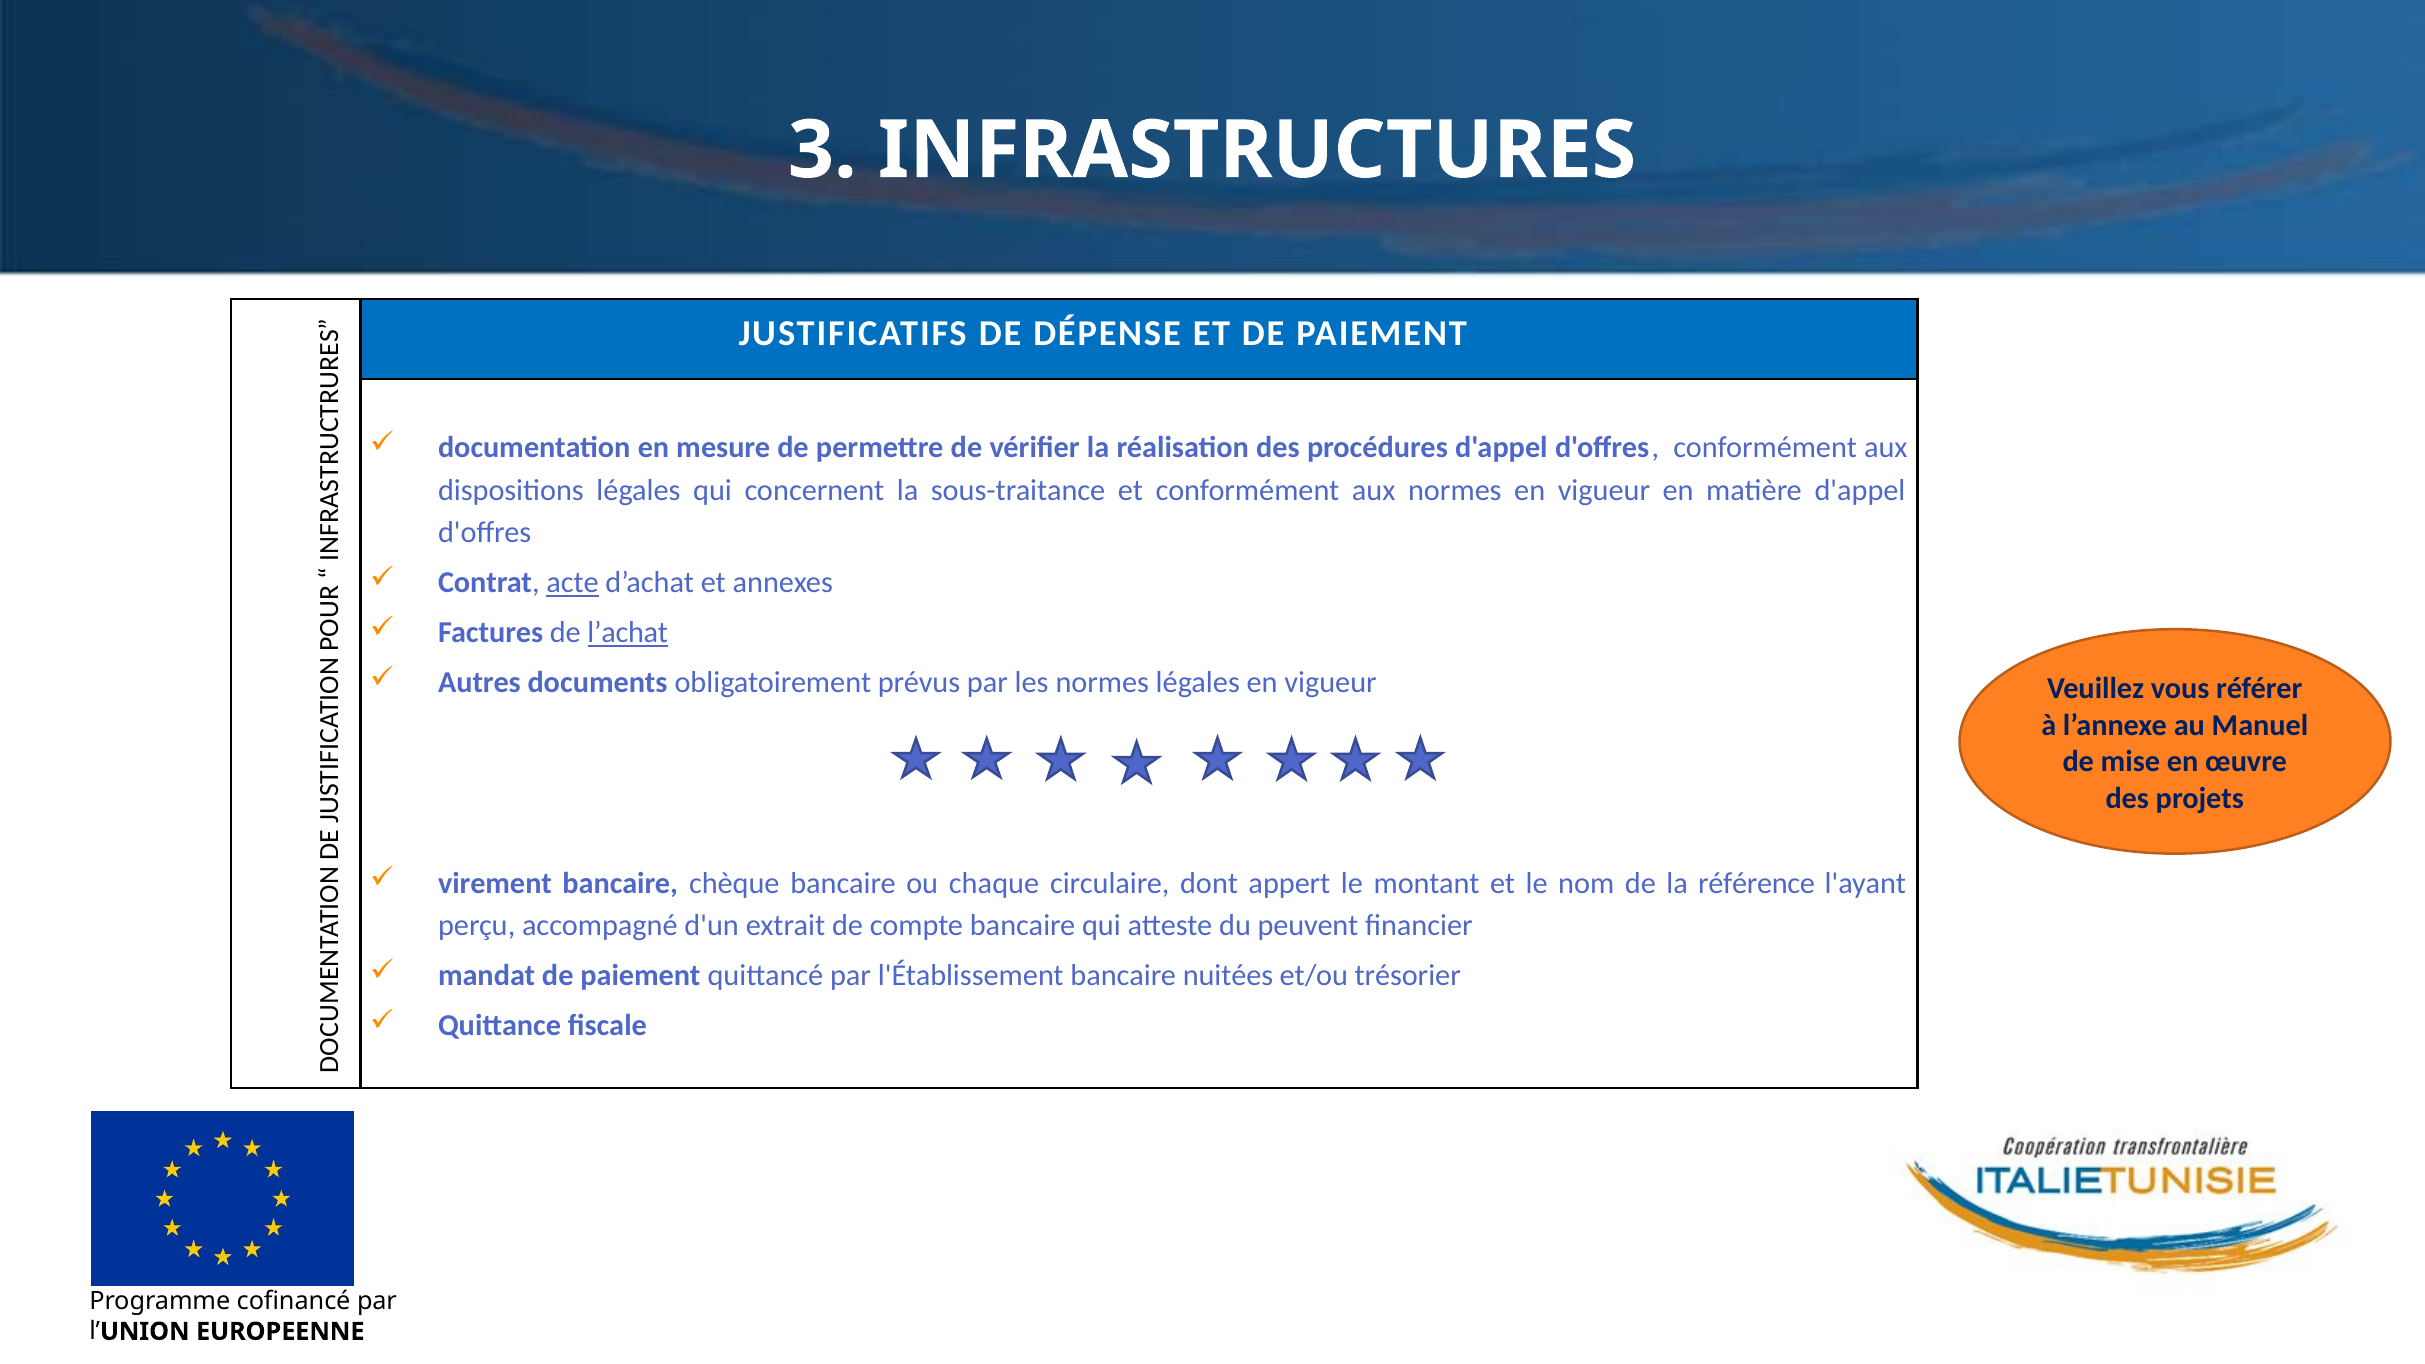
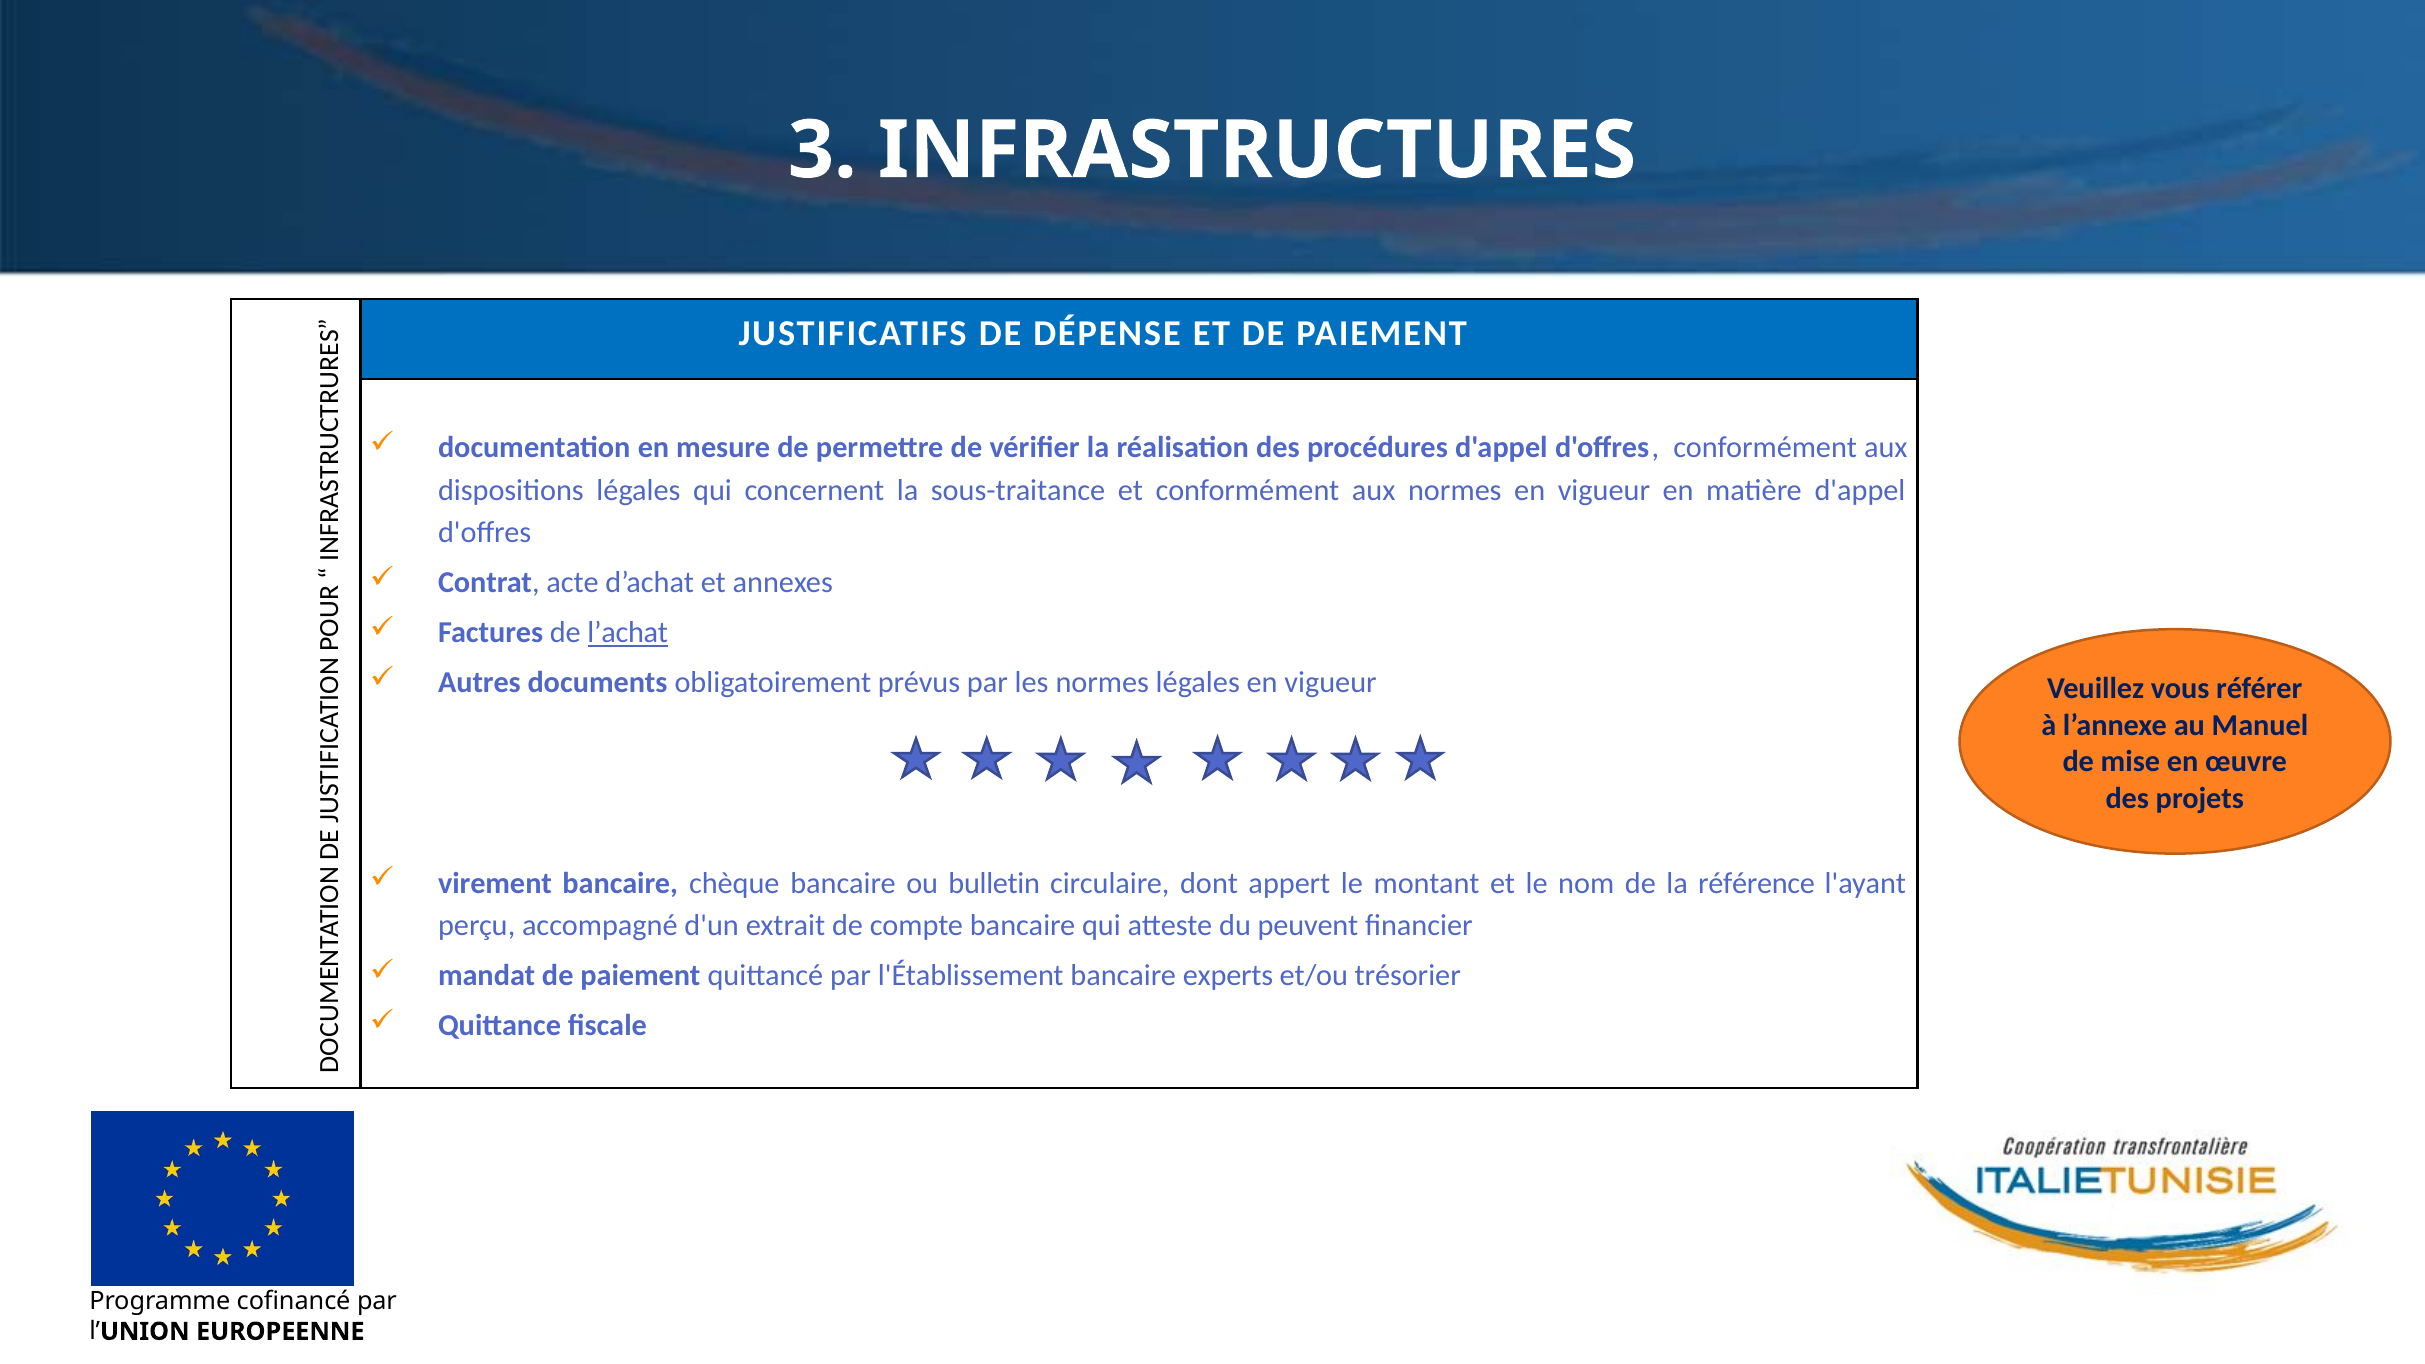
acte underline: present -> none
chaque: chaque -> bulletin
nuitées: nuitées -> experts
